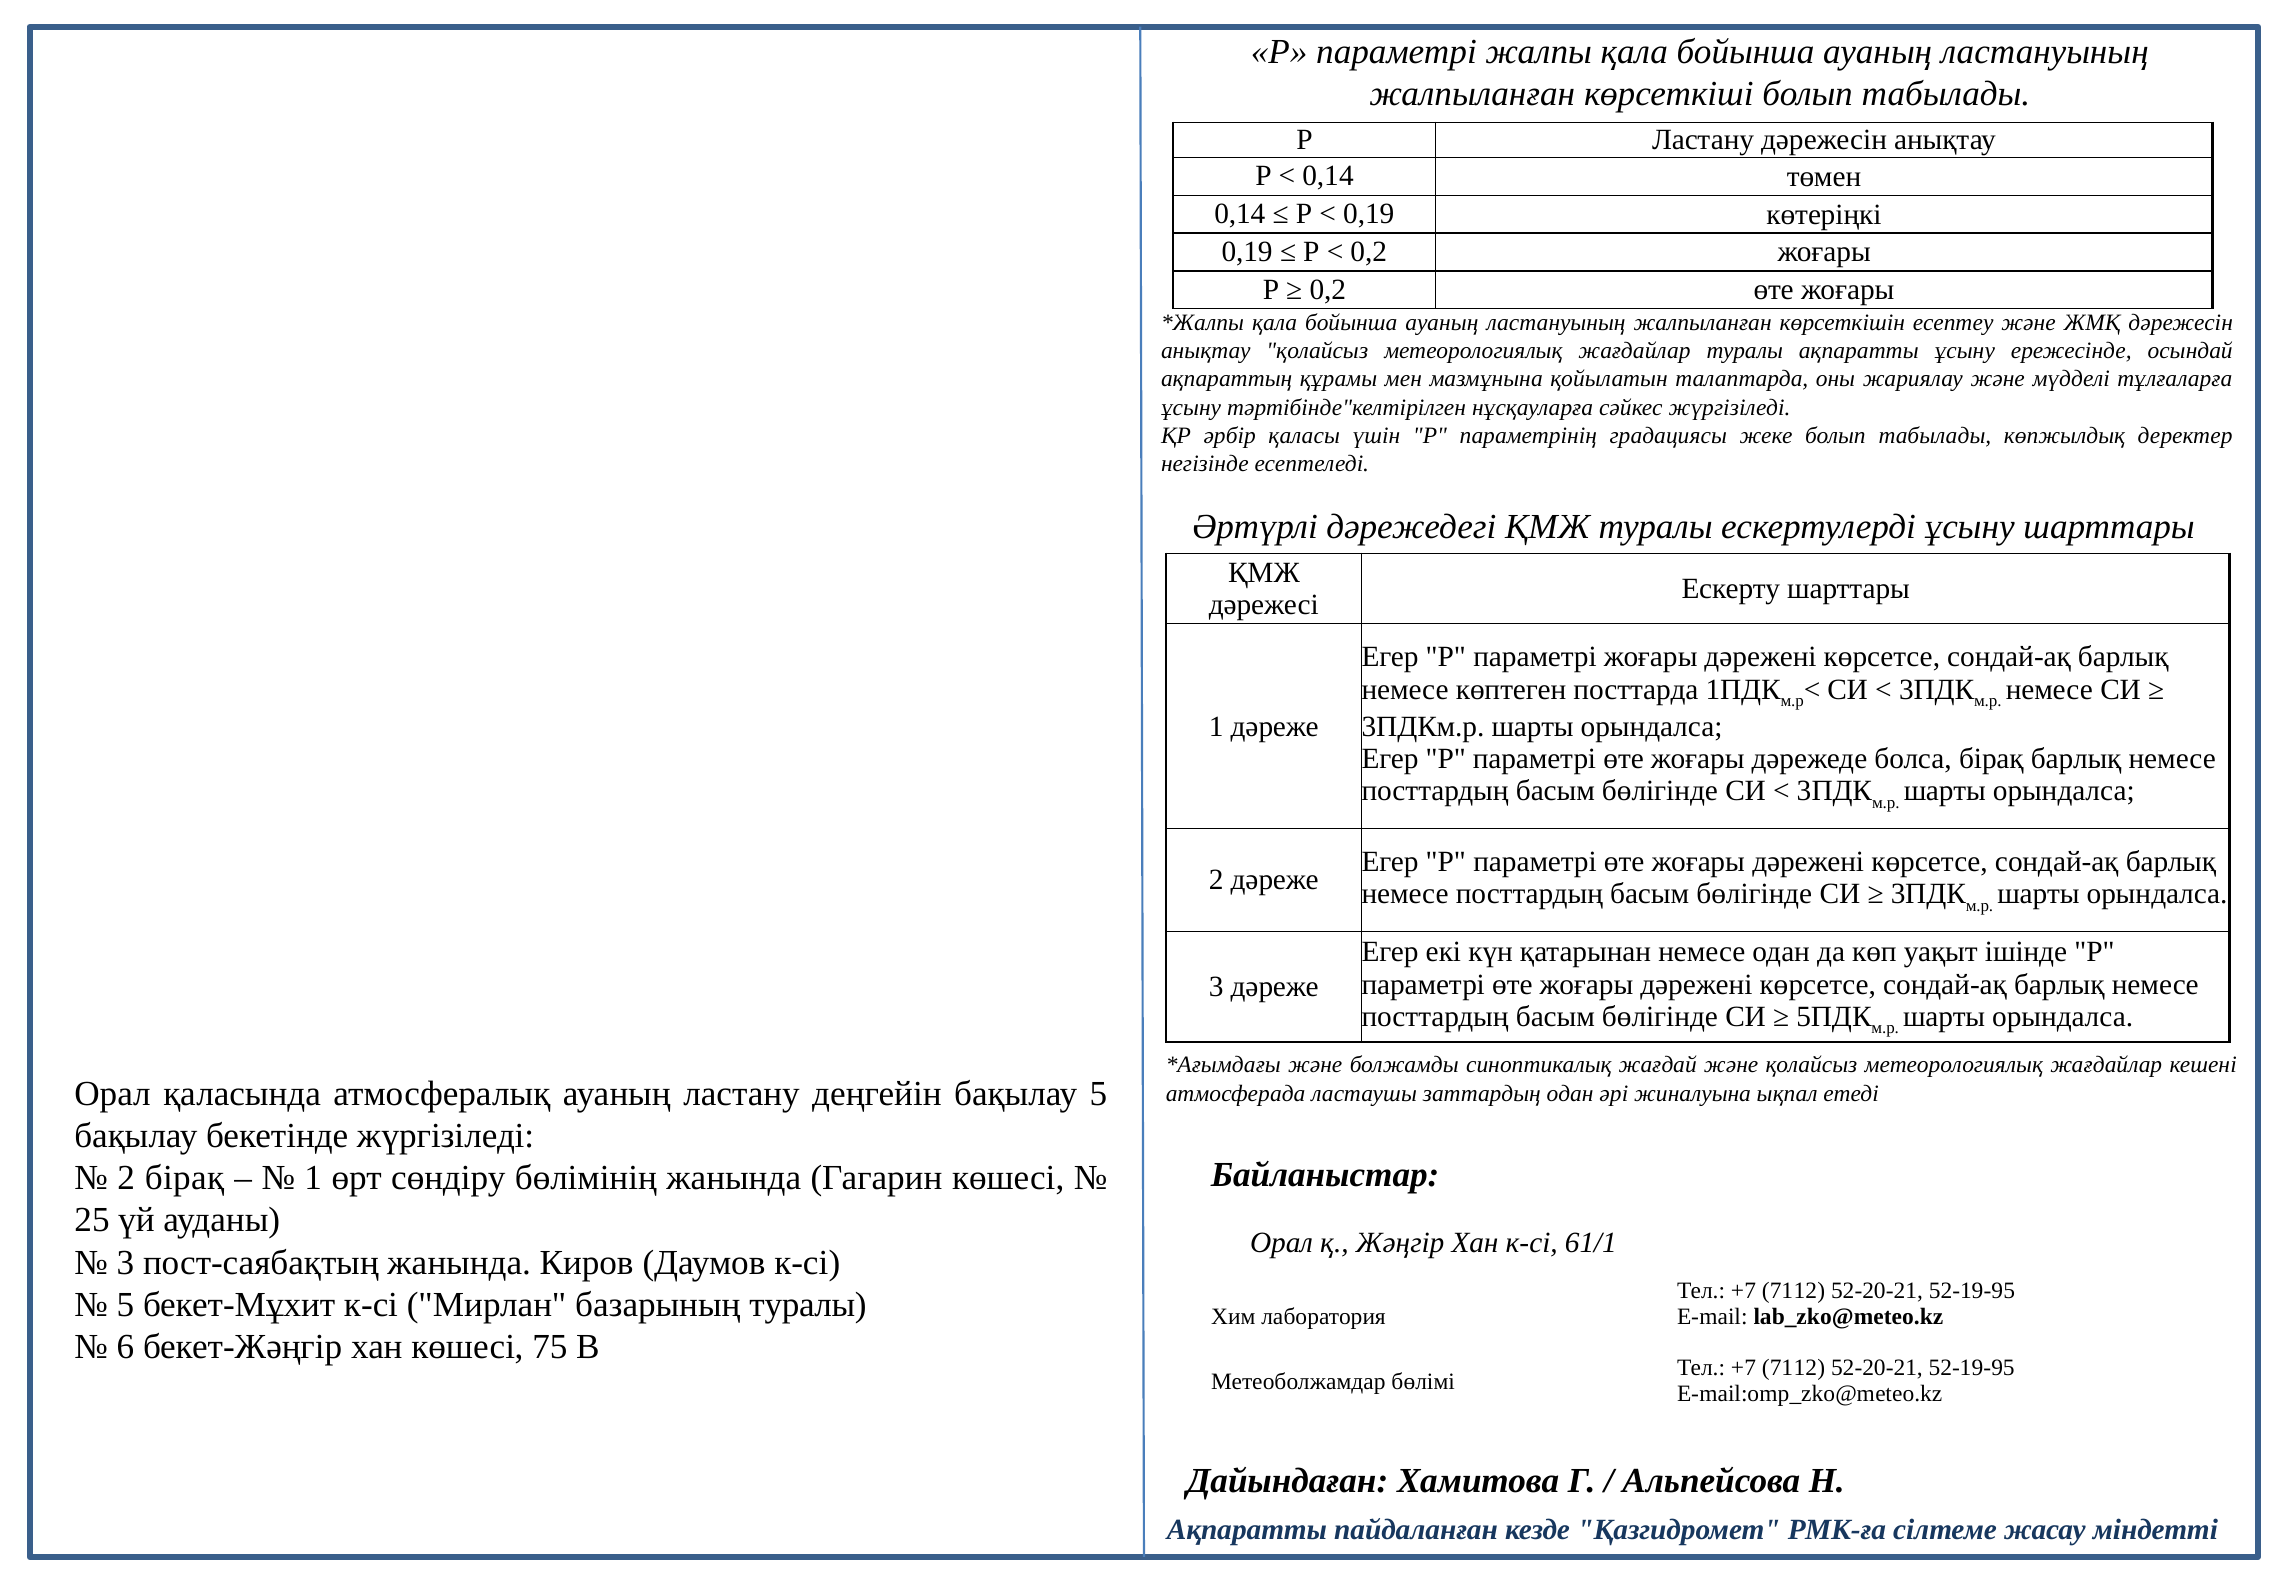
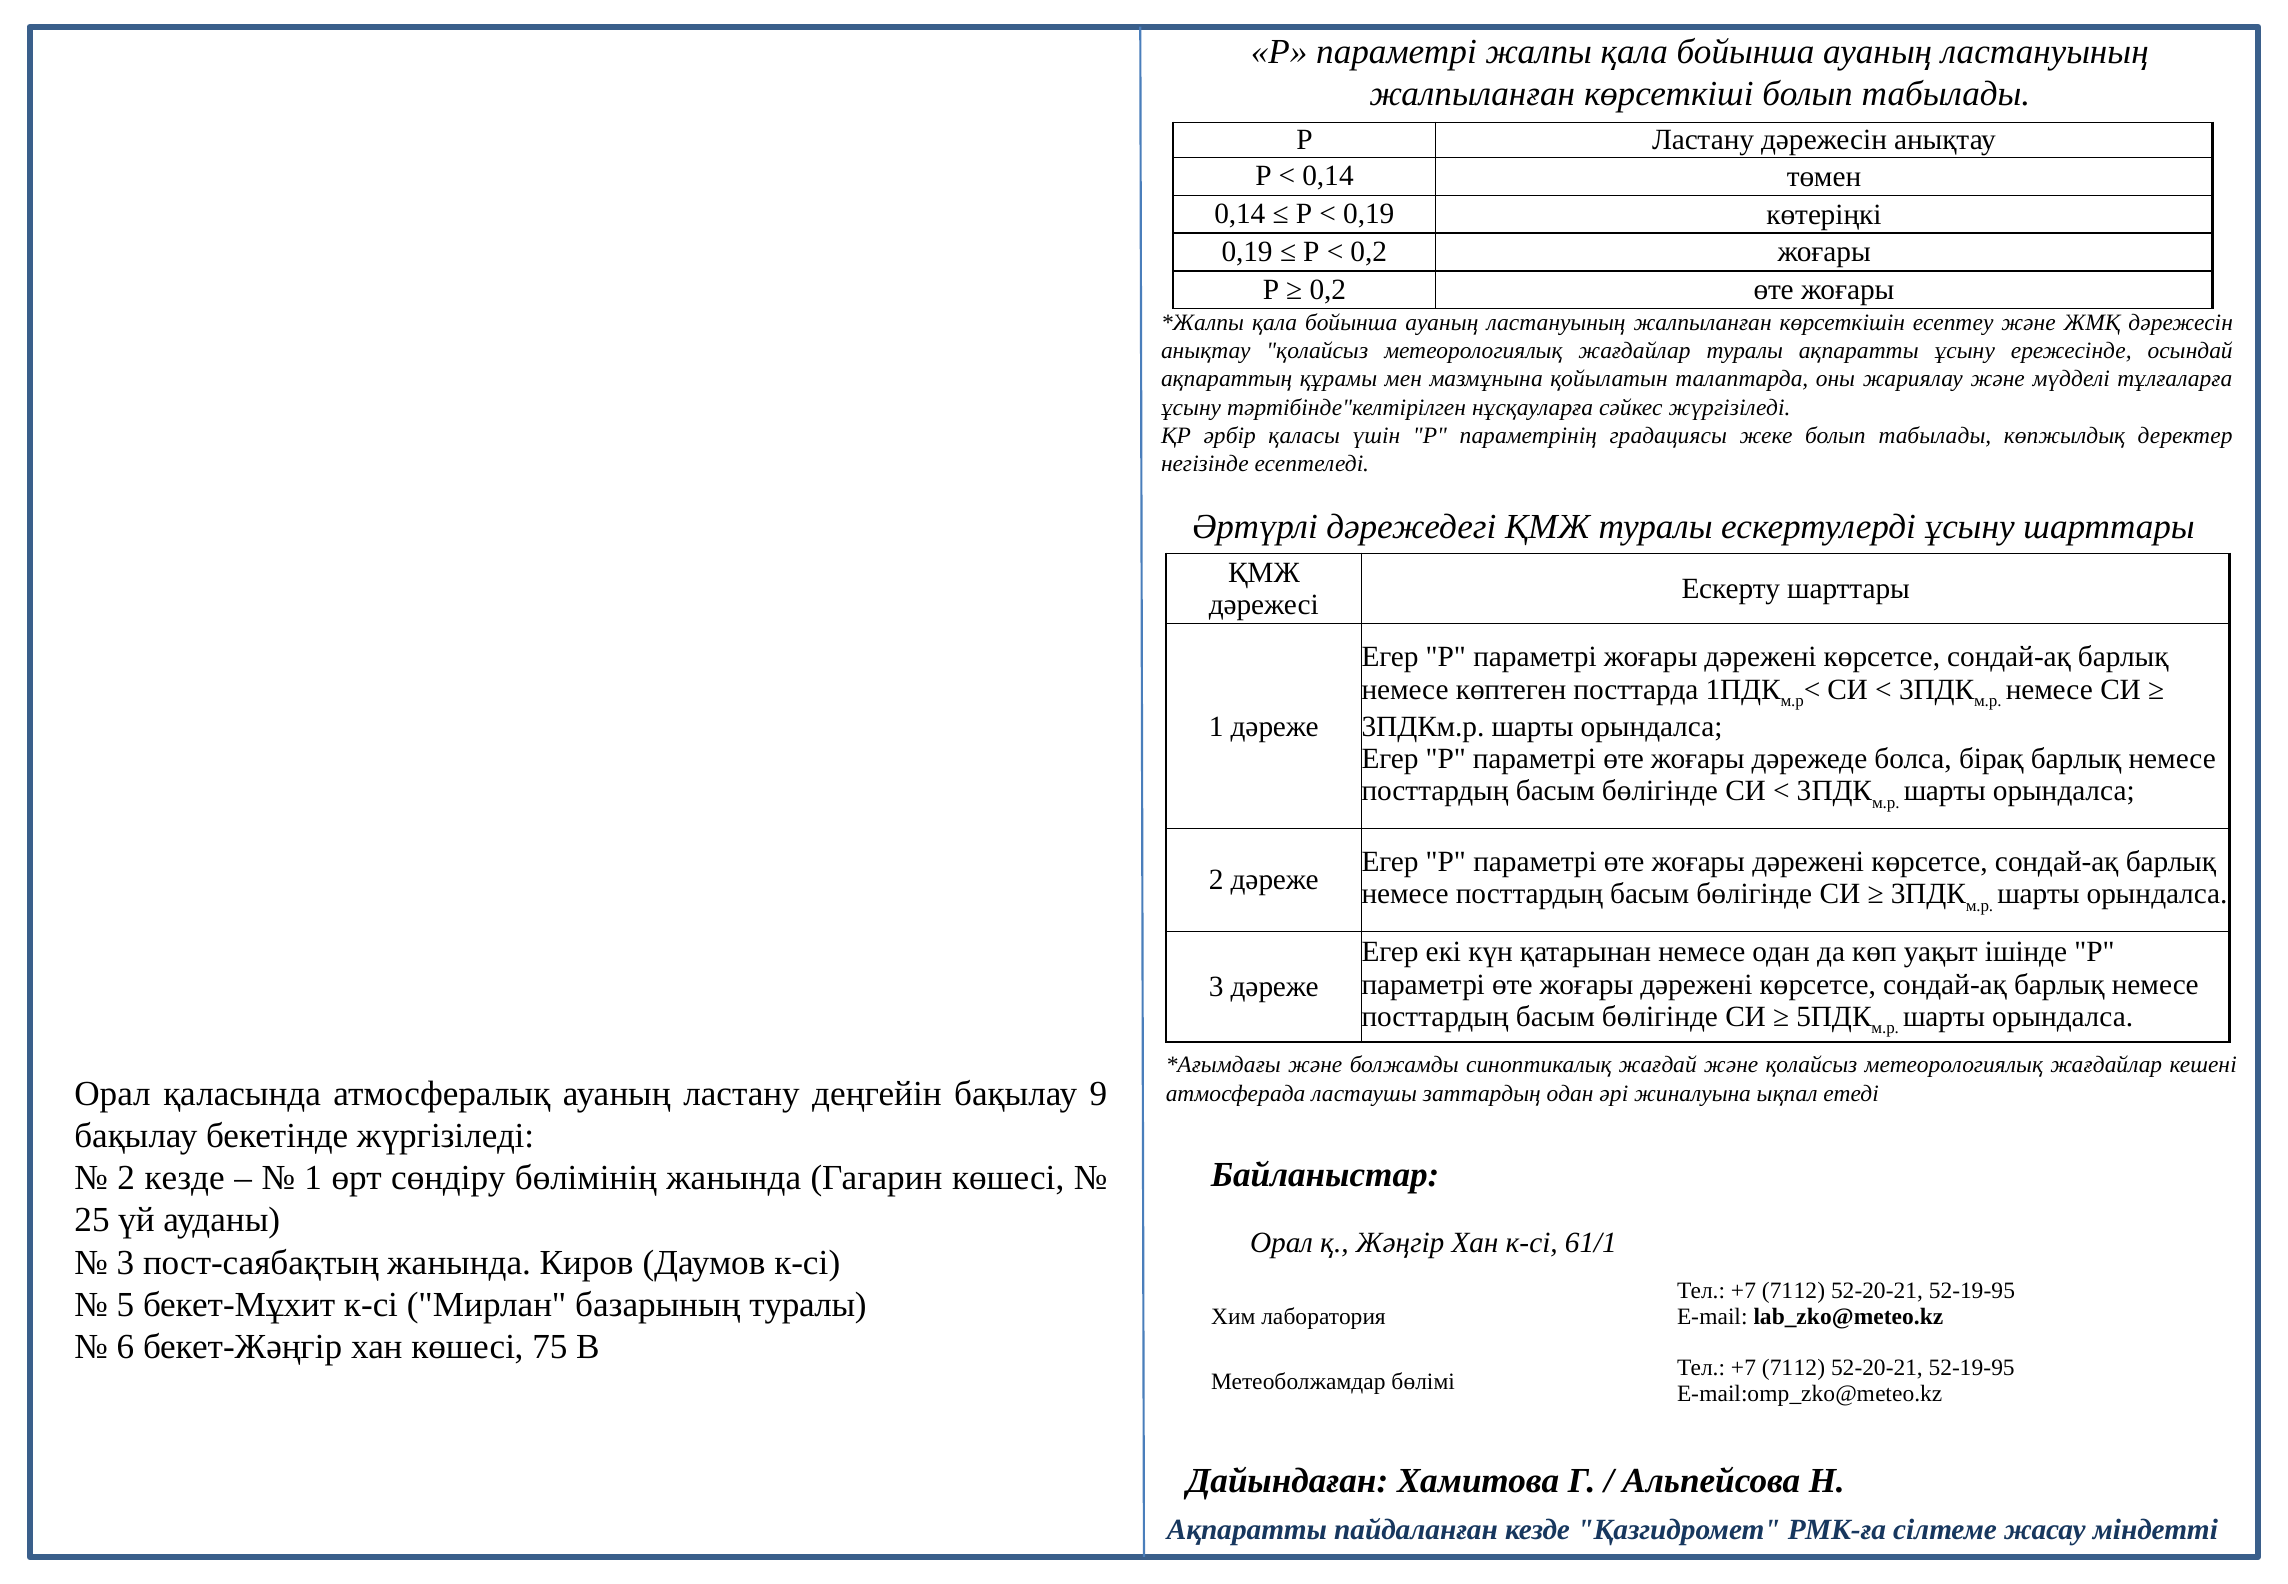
бақылау 5: 5 -> 9
2 бірақ: бірақ -> кезде
